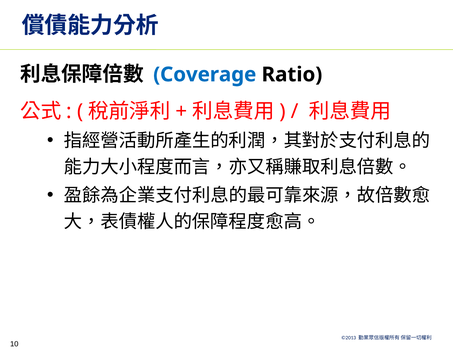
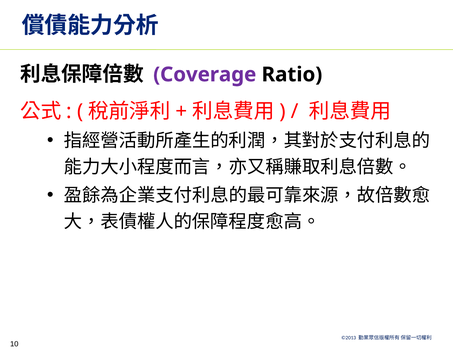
Coverage colour: blue -> purple
